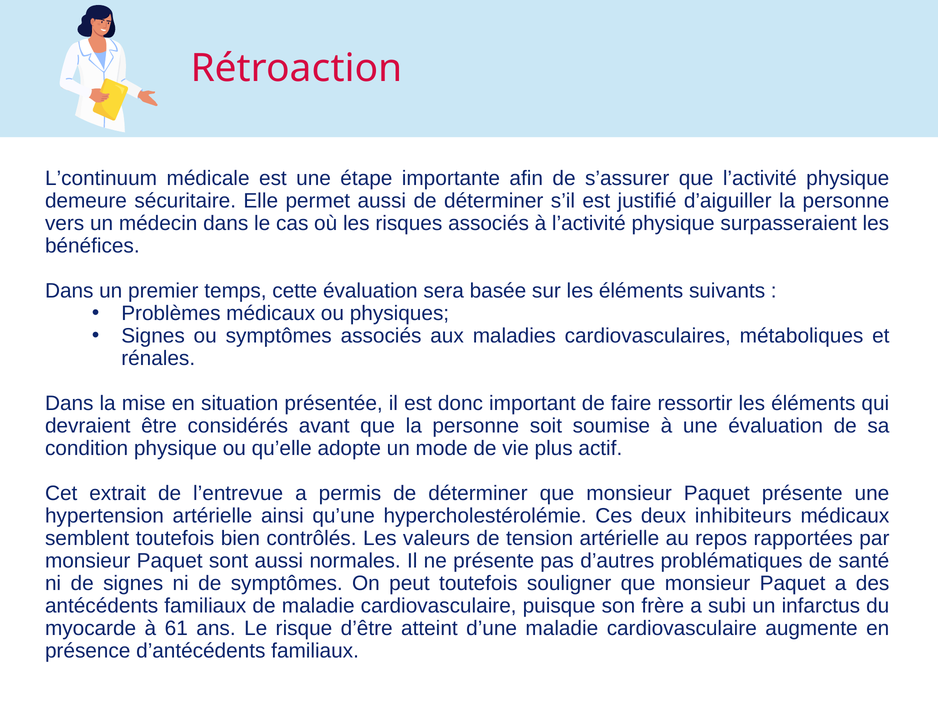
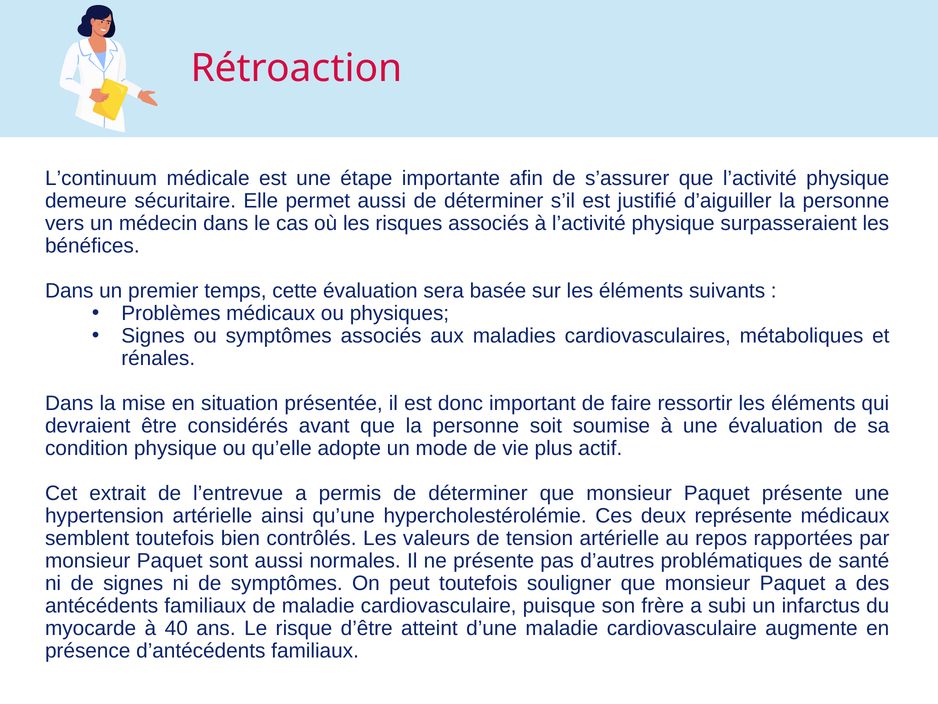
inhibiteurs: inhibiteurs -> représente
61: 61 -> 40
